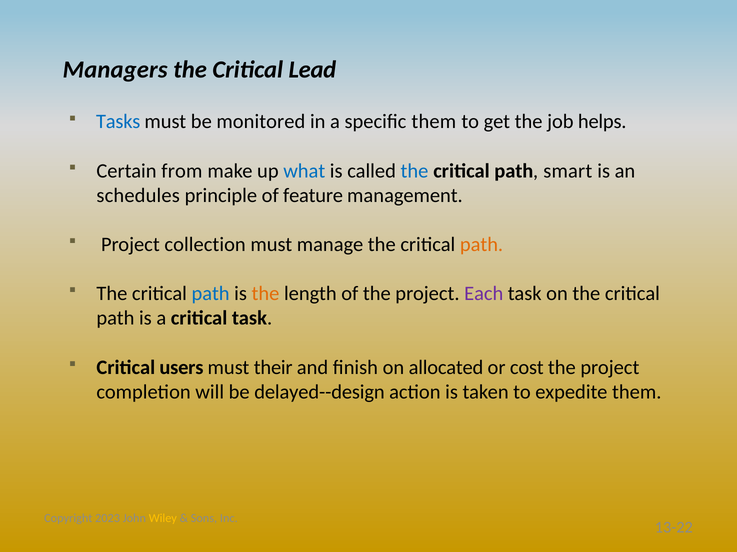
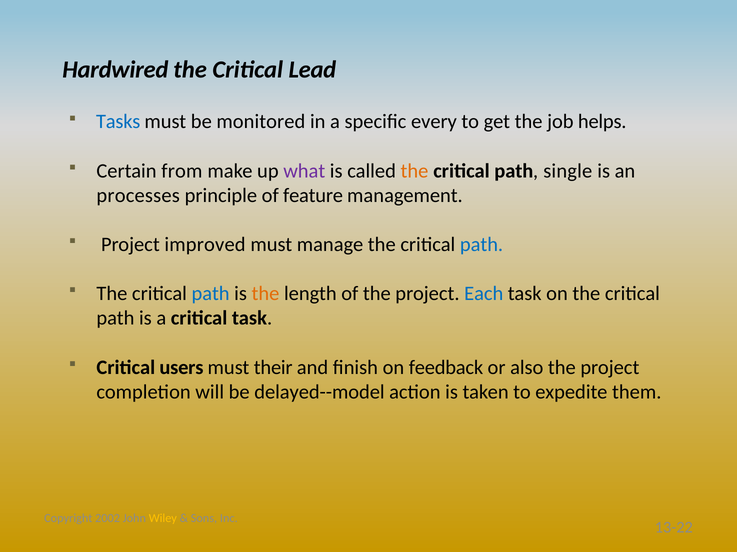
Managers: Managers -> Hardwired
specific them: them -> every
what colour: blue -> purple
the at (414, 171) colour: blue -> orange
smart: smart -> single
schedules: schedules -> processes
collection: collection -> improved
path at (482, 245) colour: orange -> blue
Each colour: purple -> blue
allocated: allocated -> feedback
cost: cost -> also
delayed--design: delayed--design -> delayed--model
2023: 2023 -> 2002
